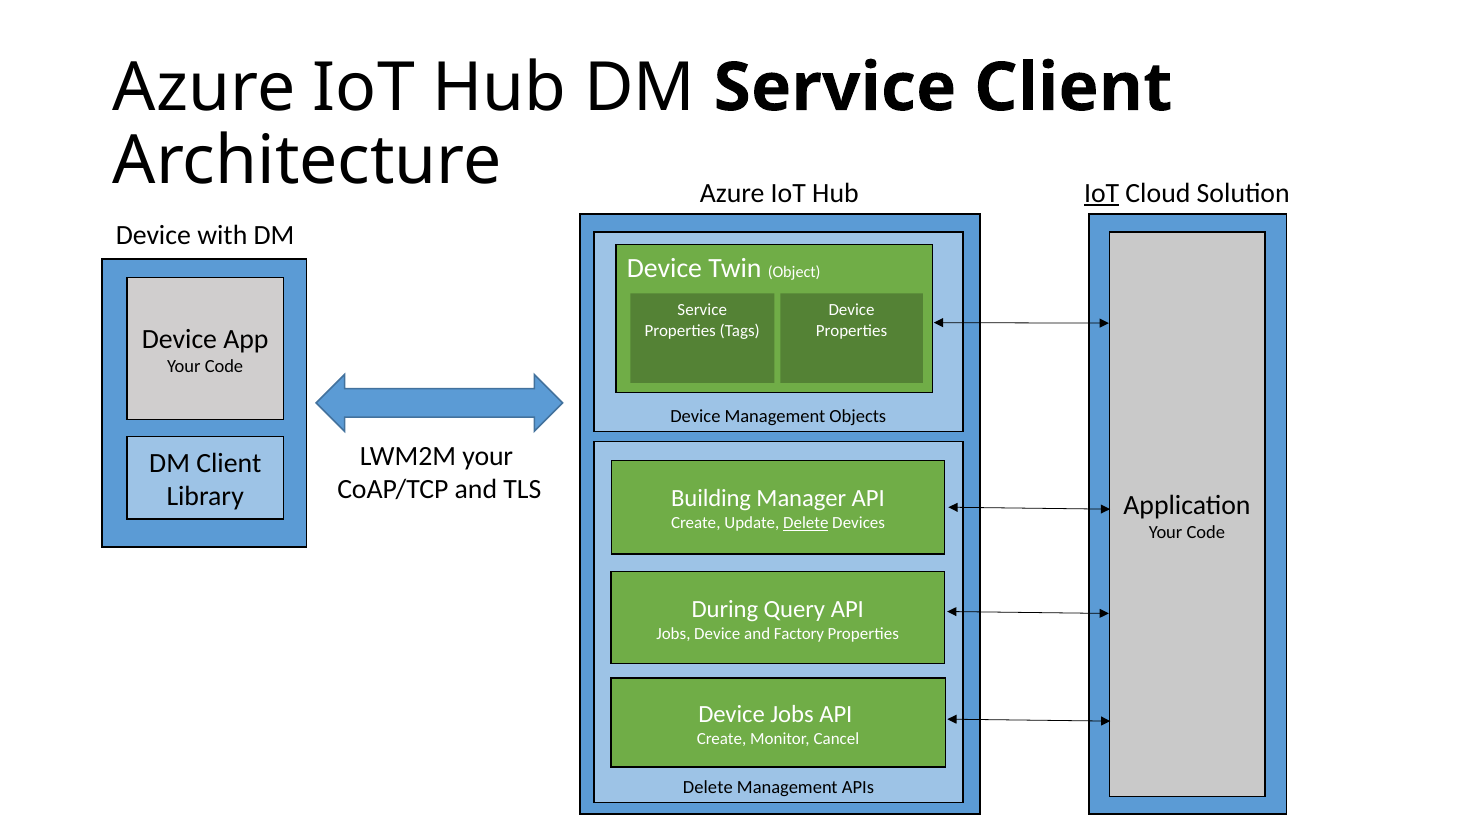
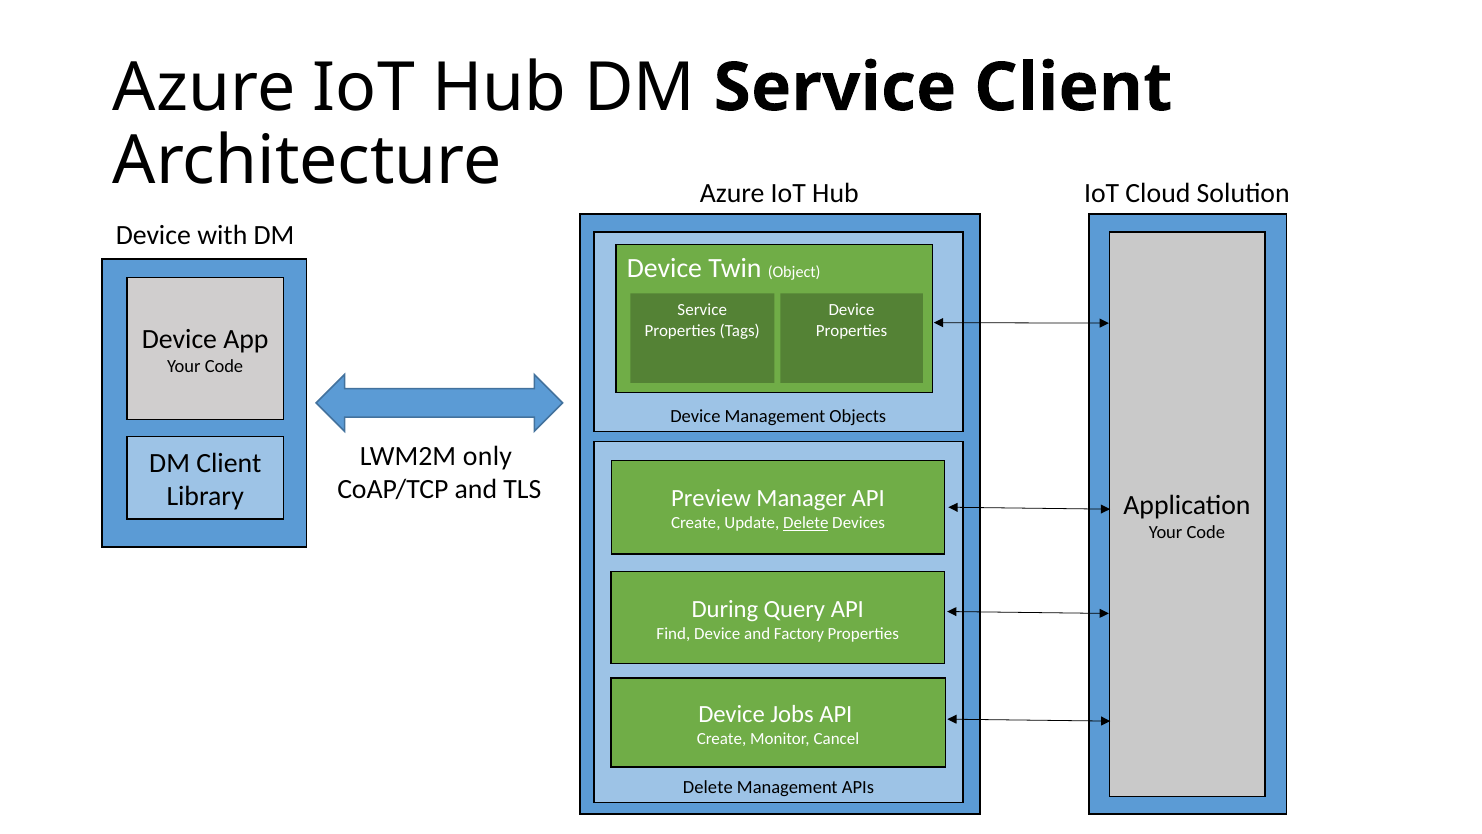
IoT at (1102, 193) underline: present -> none
LWM2M your: your -> only
Building: Building -> Preview
Jobs at (673, 633): Jobs -> Find
